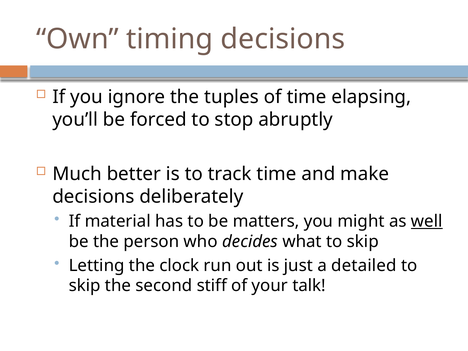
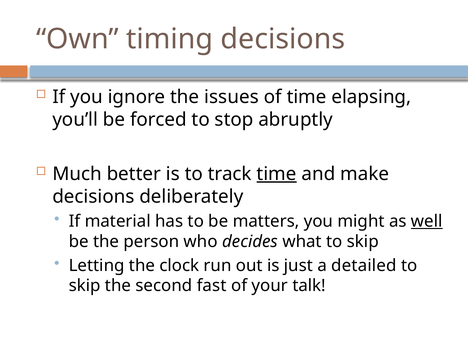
tuples: tuples -> issues
time at (277, 174) underline: none -> present
stiff: stiff -> fast
